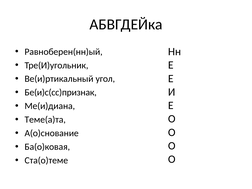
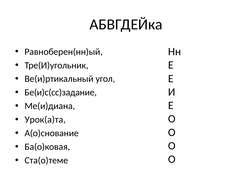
Бе(и)с(сс)признак: Бе(и)с(сс)признак -> Бе(и)с(сс)задание
Теме(а)та: Теме(а)та -> Урок(а)та
